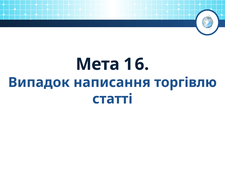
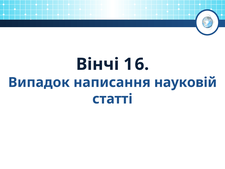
Мета: Мета -> Вінчі
торгівлю: торгівлю -> науковій
